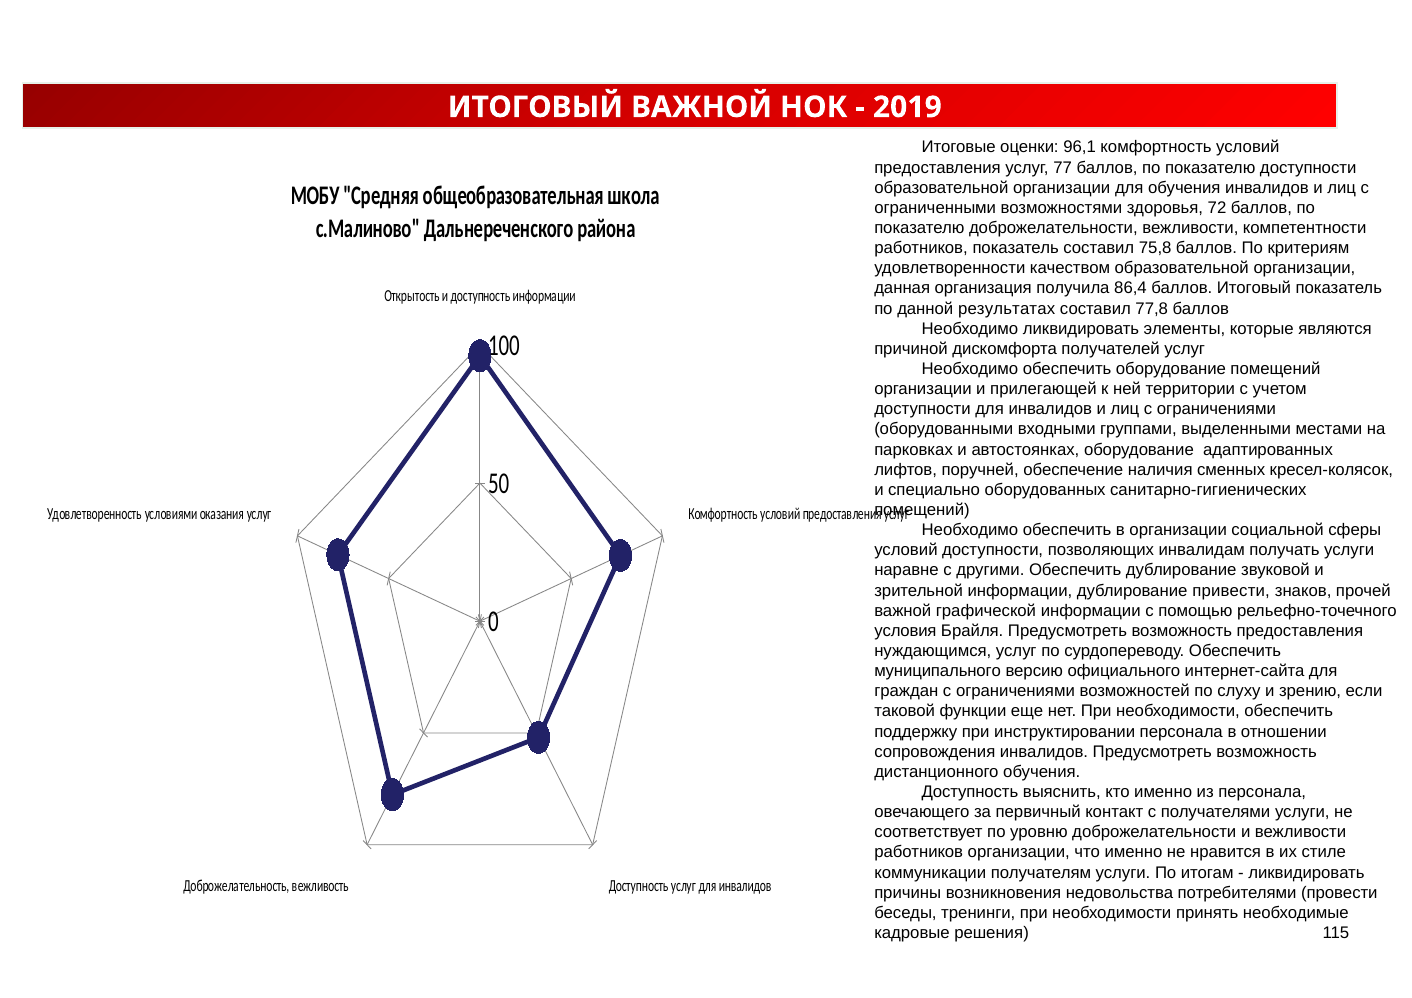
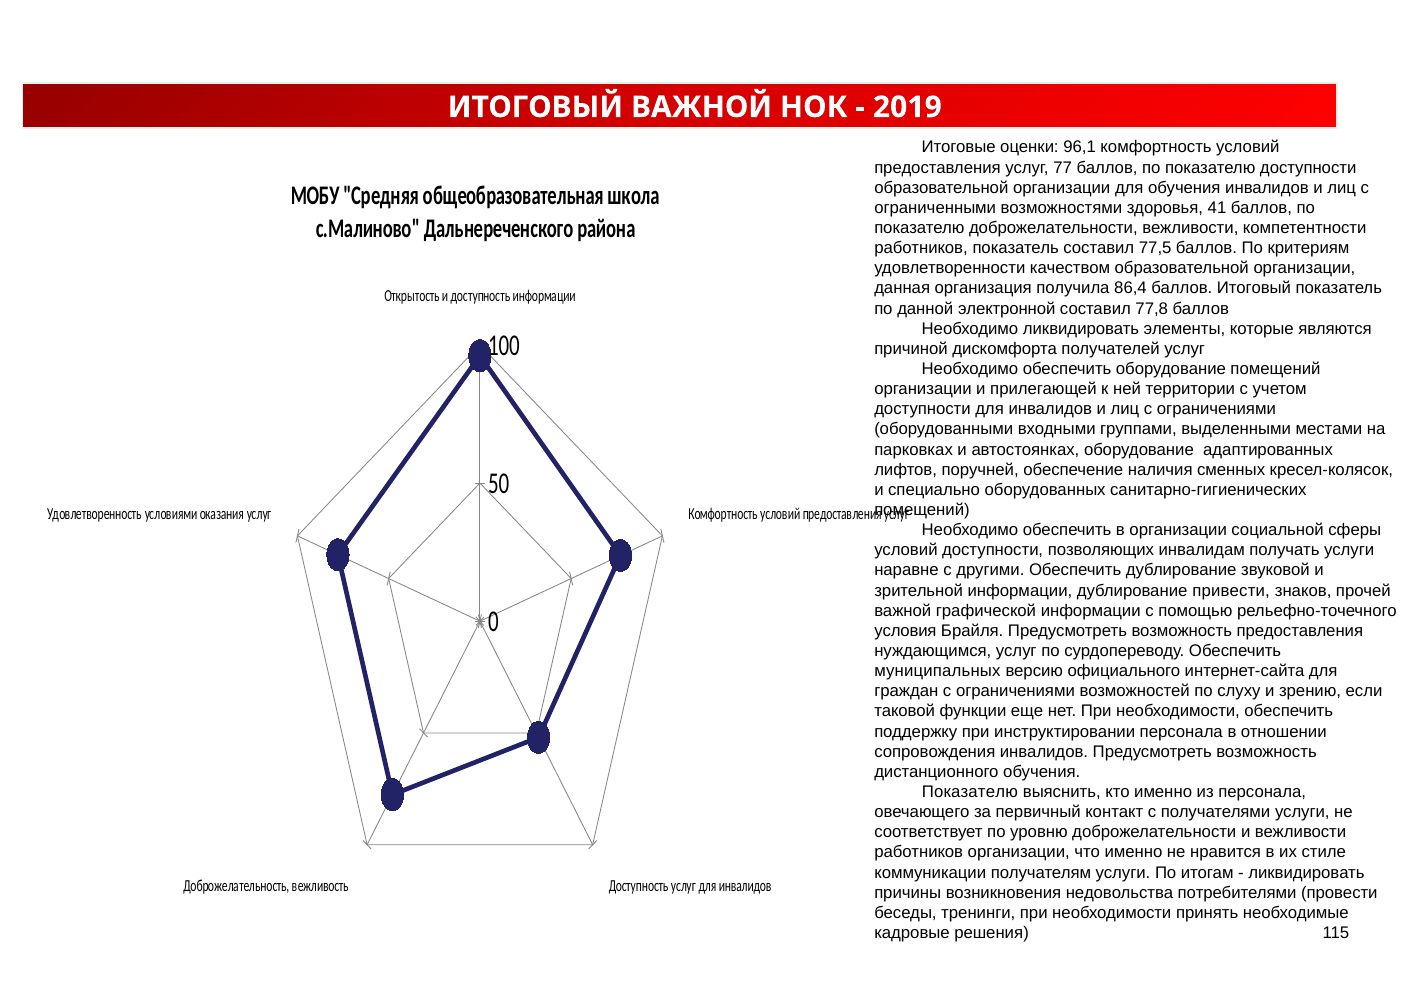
72: 72 -> 41
75,8: 75,8 -> 77,5
результатах: результатах -> электронной
муниципального: муниципального -> муниципальных
Доступность at (970, 792): Доступность -> Показателю
